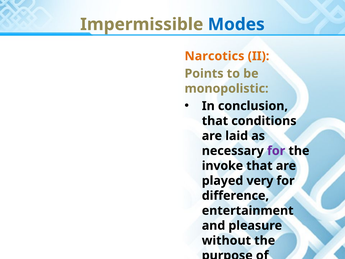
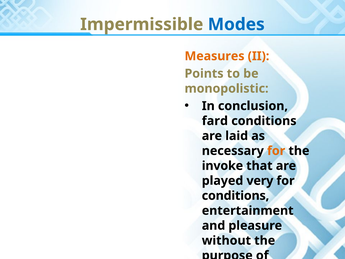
Narcotics: Narcotics -> Measures
that at (215, 121): that -> fard
for at (276, 151) colour: purple -> orange
difference at (235, 196): difference -> conditions
